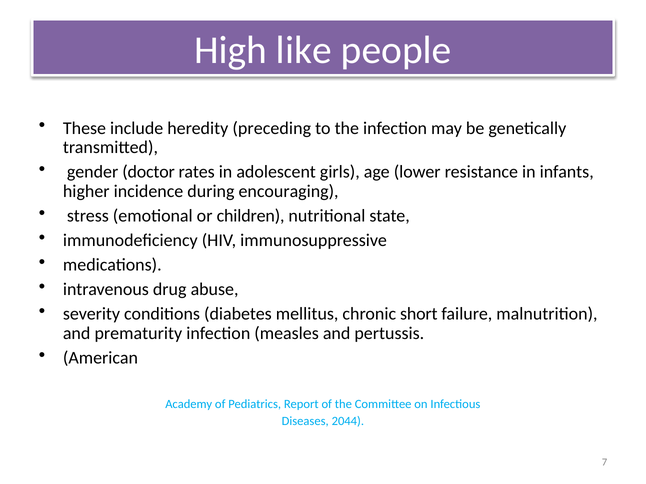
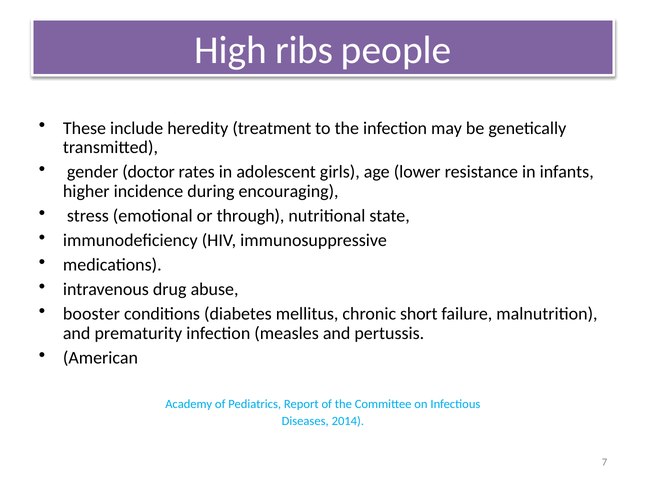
like: like -> ribs
preceding: preceding -> treatment
children: children -> through
severity: severity -> booster
2044: 2044 -> 2014
